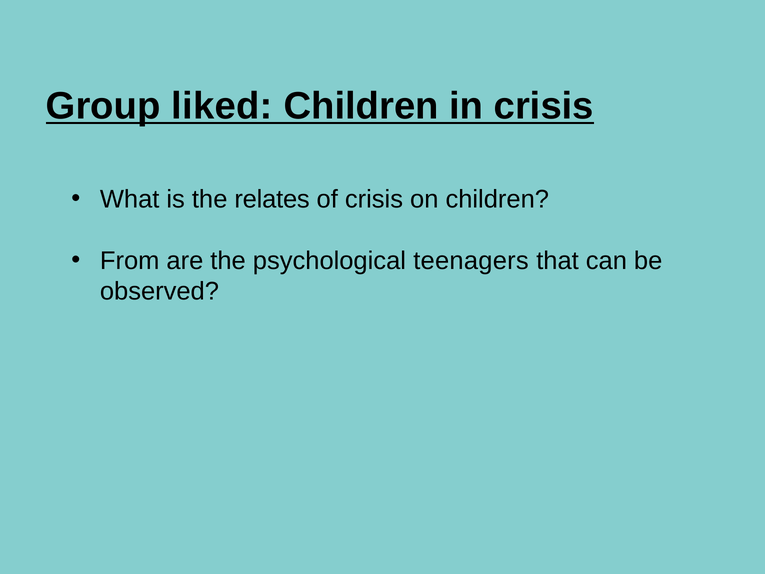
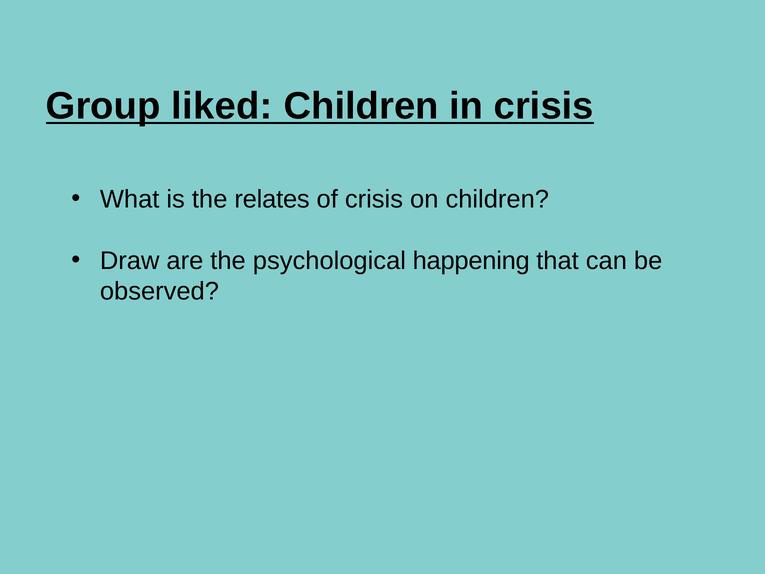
From: From -> Draw
teenagers: teenagers -> happening
